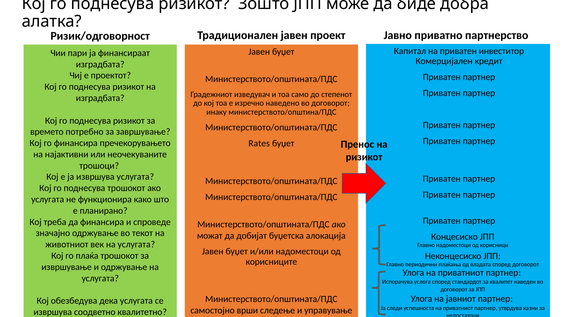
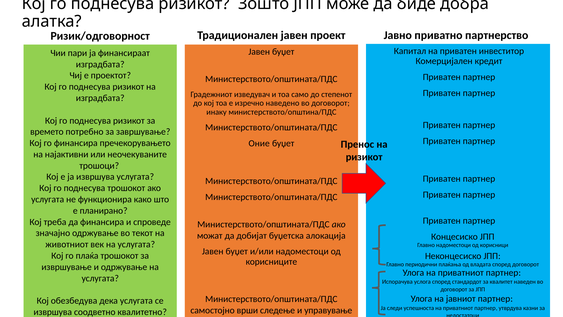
Rates: Rates -> Оние
